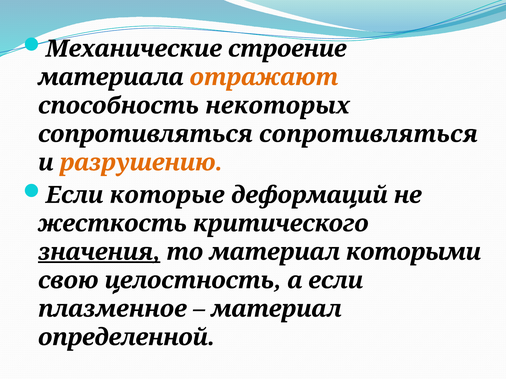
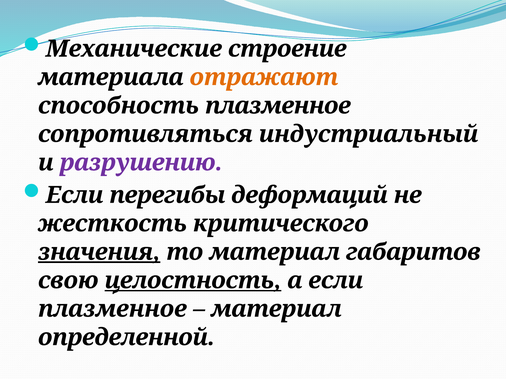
способность некоторых: некоторых -> плазменное
сопротивляться сопротивляться: сопротивляться -> индустриальный
разрушению colour: orange -> purple
которые: которые -> перегибы
которыми: которыми -> габаритов
целостность underline: none -> present
